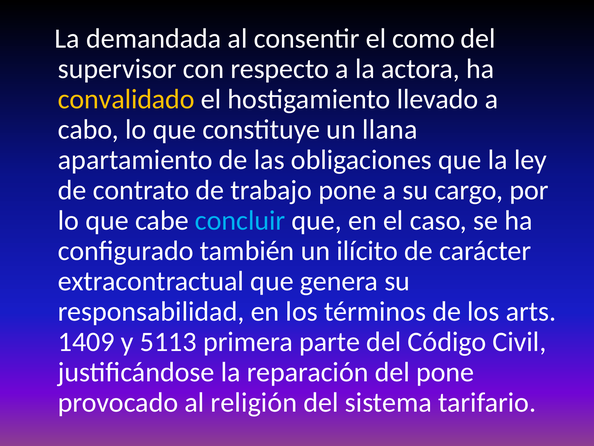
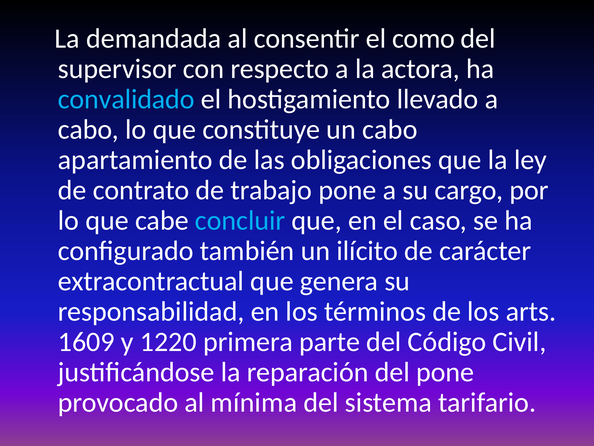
convalidado colour: yellow -> light blue
un llana: llana -> cabo
1409: 1409 -> 1609
5113: 5113 -> 1220
religión: religión -> mínima
